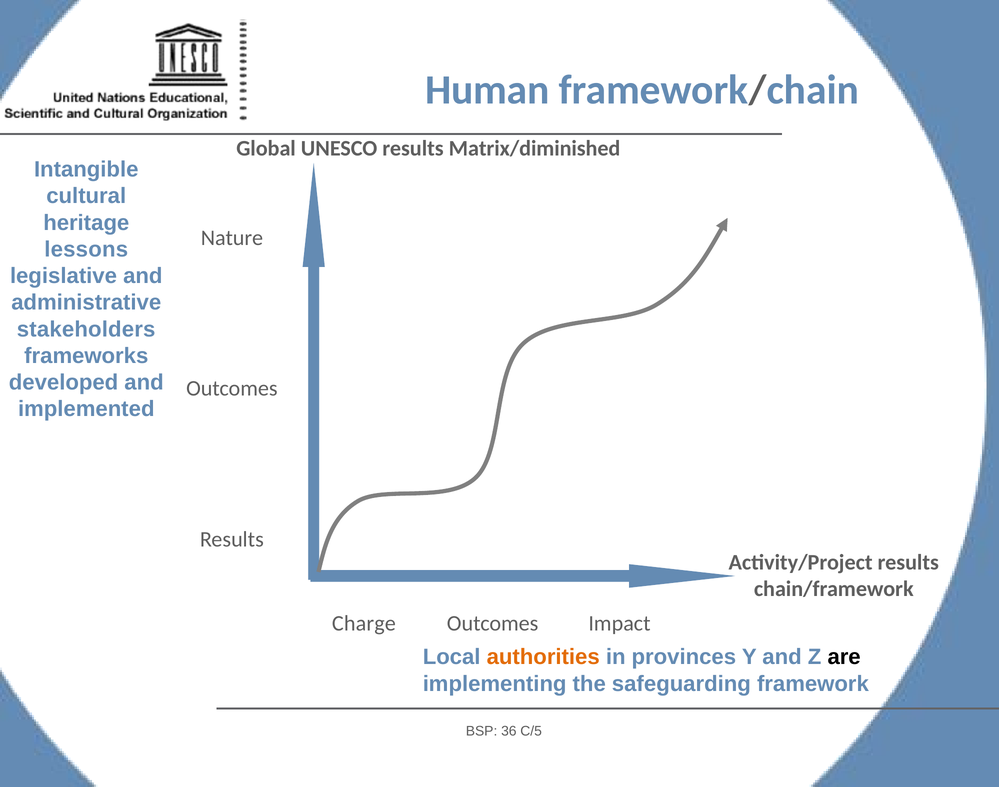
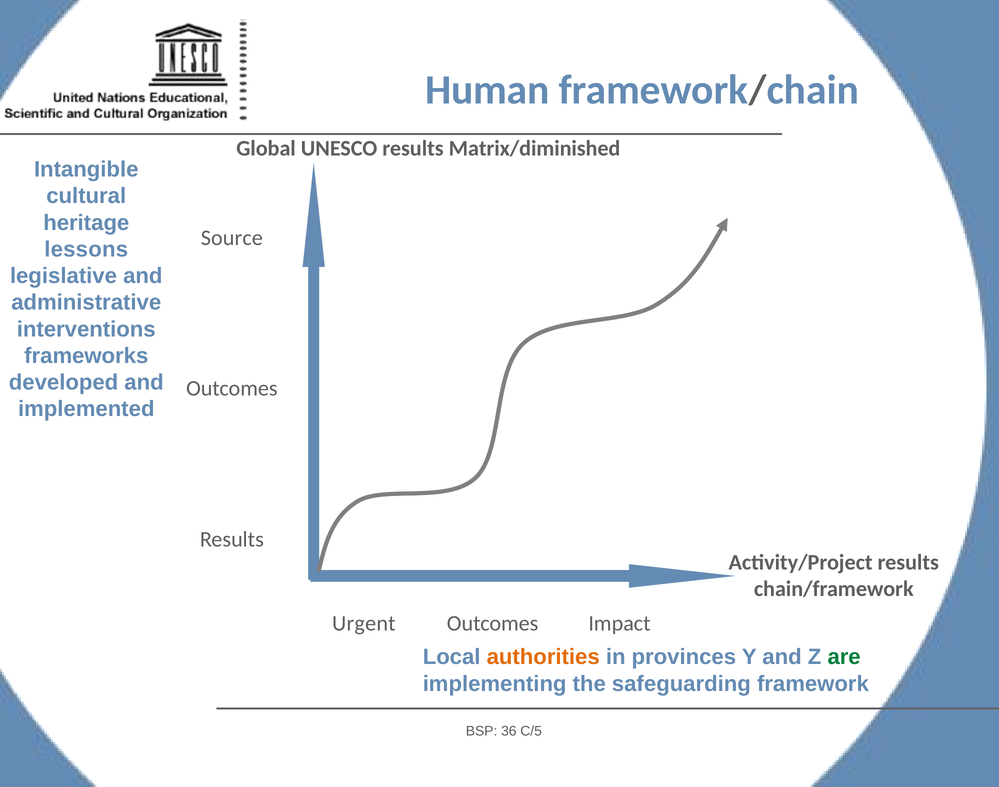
Nature: Nature -> Source
stakeholders: stakeholders -> interventions
Charge: Charge -> Urgent
are colour: black -> green
